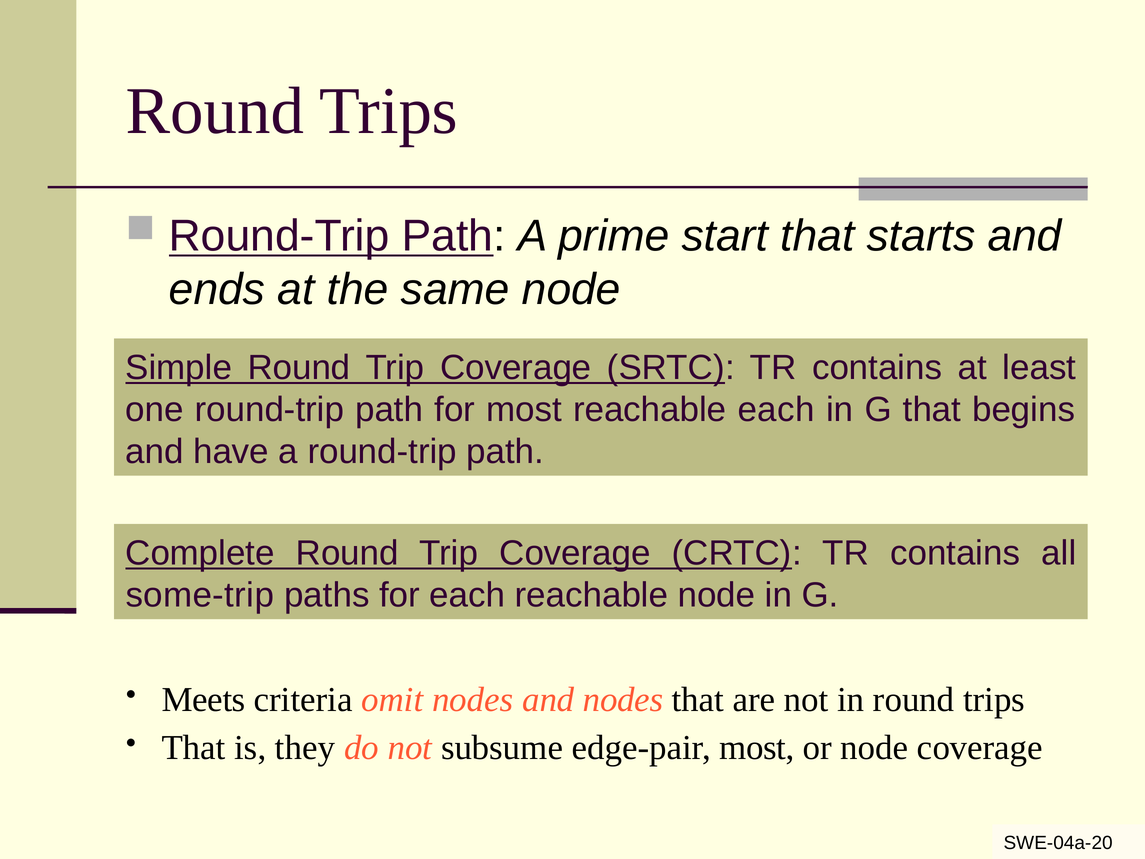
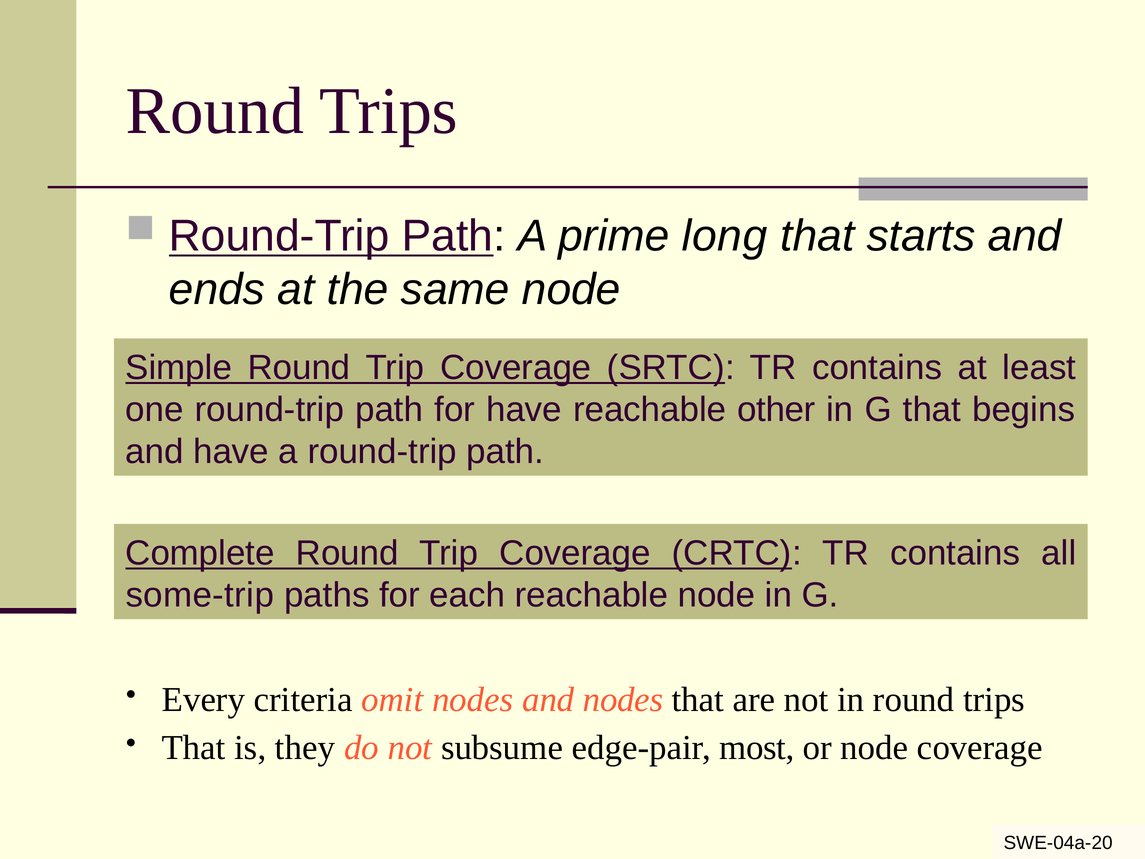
start: start -> long
for most: most -> have
reachable each: each -> other
Meets: Meets -> Every
